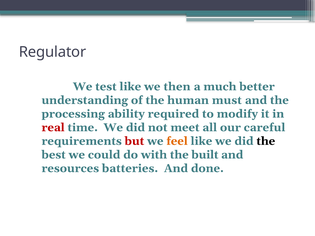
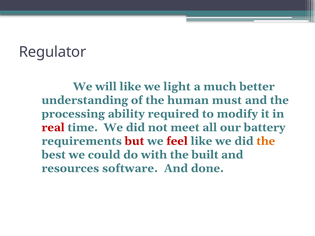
test: test -> will
then: then -> light
careful: careful -> battery
feel colour: orange -> red
the at (266, 141) colour: black -> orange
batteries: batteries -> software
